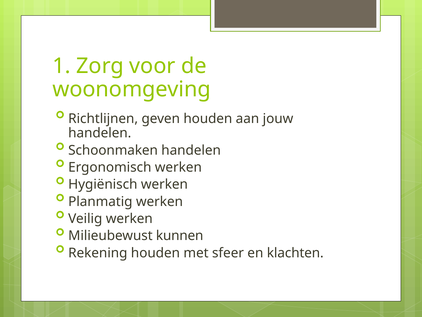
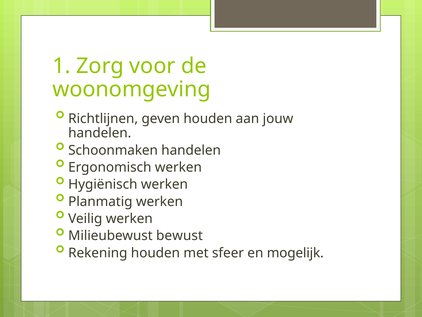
kunnen: kunnen -> bewust
klachten: klachten -> mogelijk
